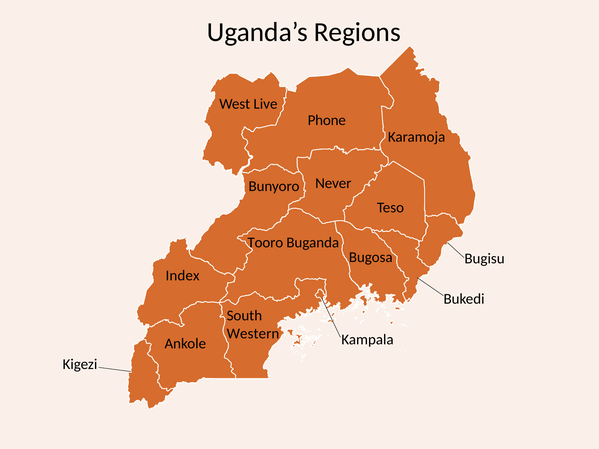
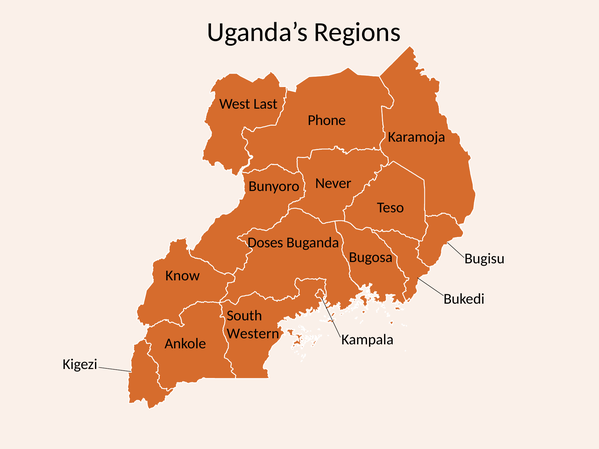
Live: Live -> Last
Tooro: Tooro -> Doses
Index: Index -> Know
